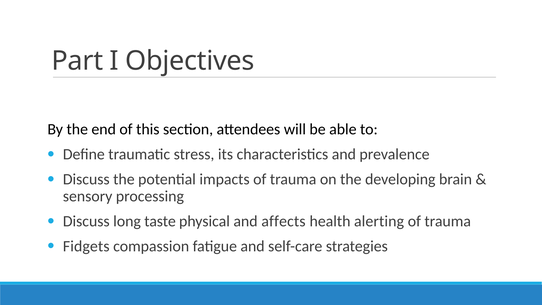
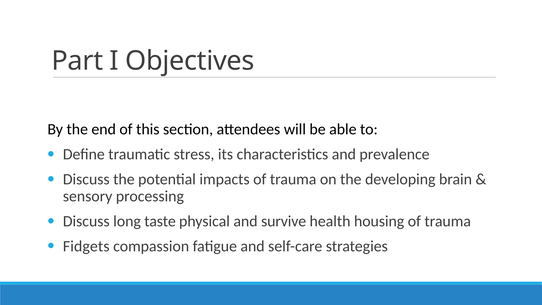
affects: affects -> survive
alerting: alerting -> housing
